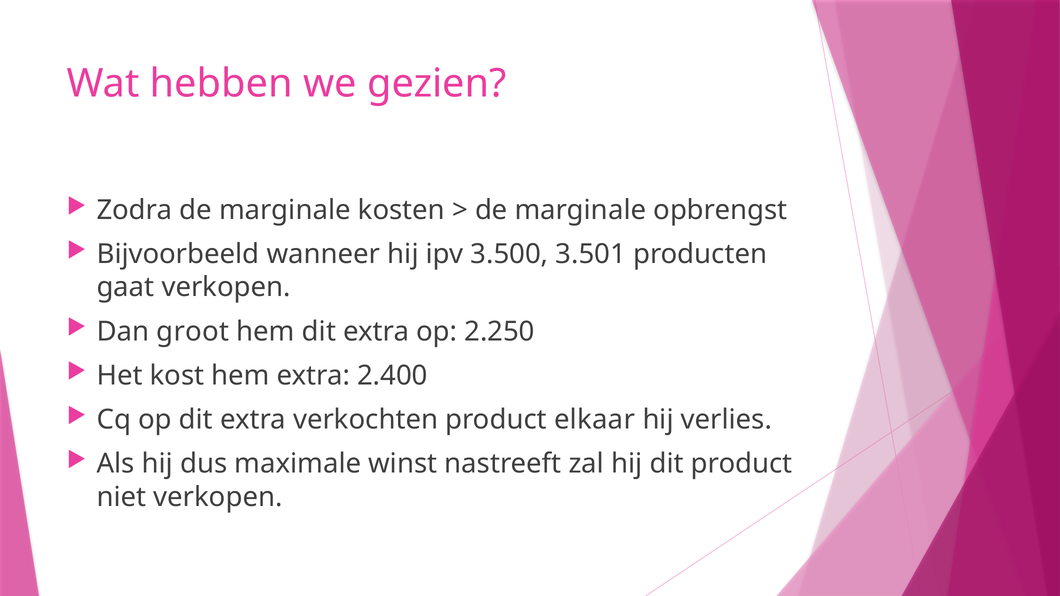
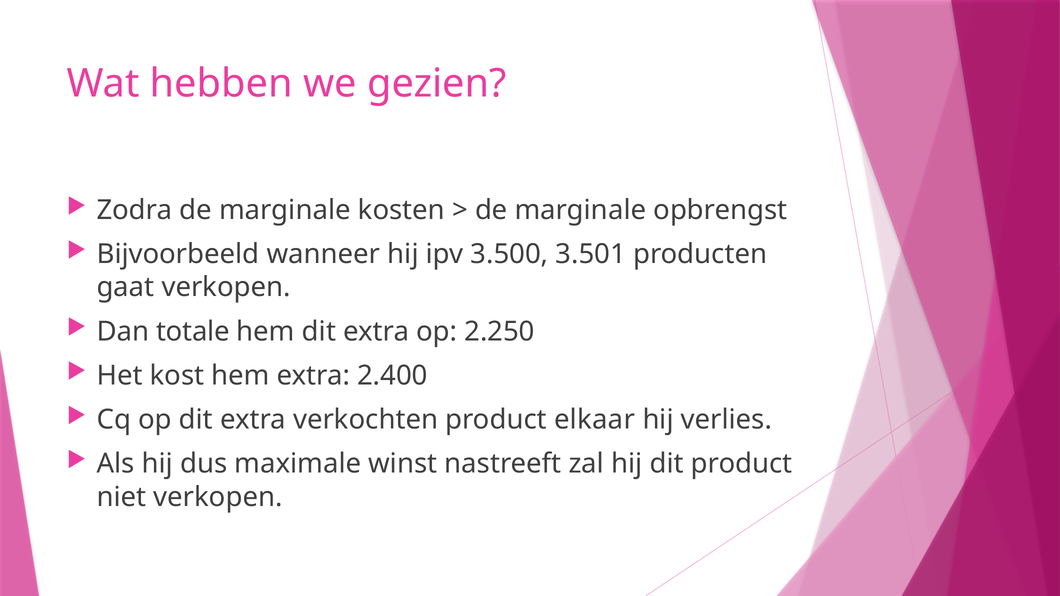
groot: groot -> totale
